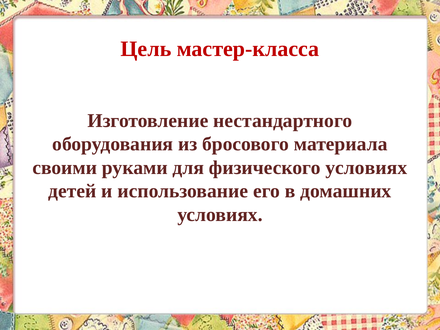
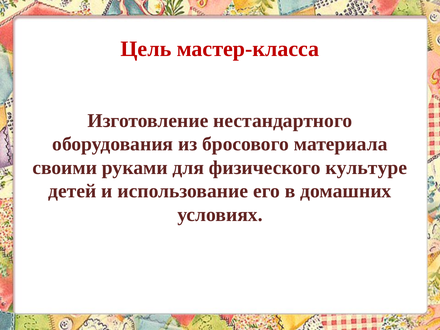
физического условиях: условиях -> культуре
